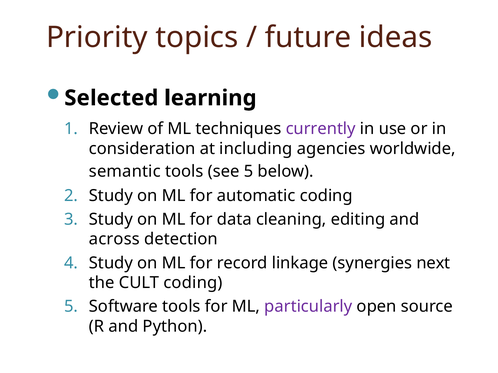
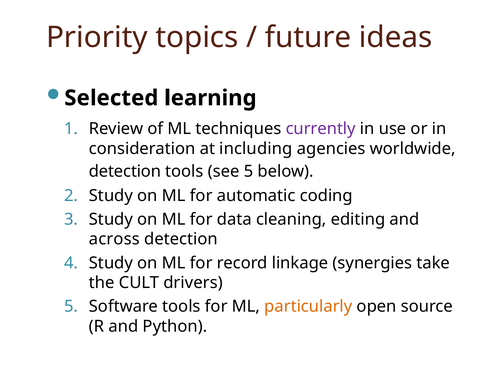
semantic at (125, 172): semantic -> detection
next: next -> take
CULT coding: coding -> drivers
particularly colour: purple -> orange
